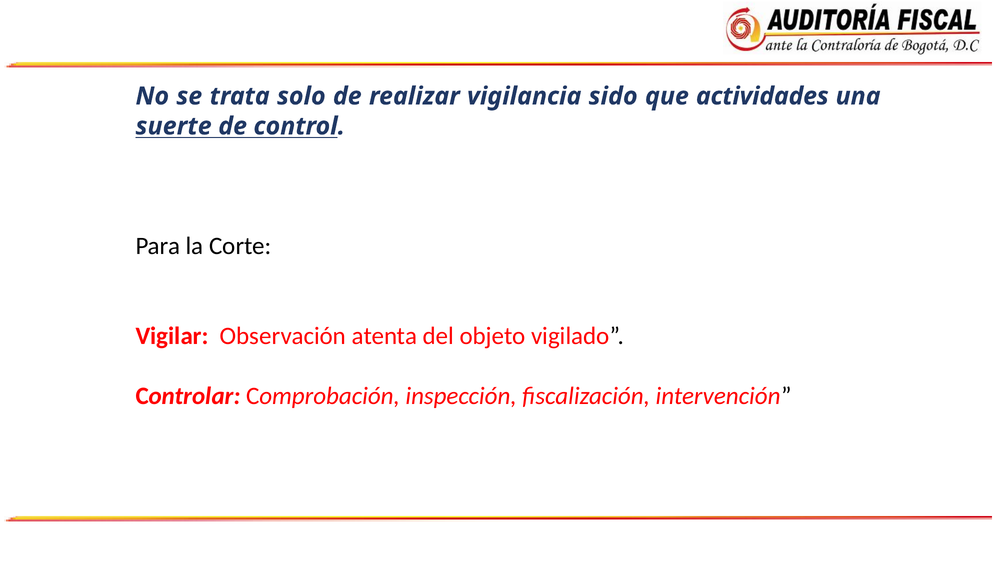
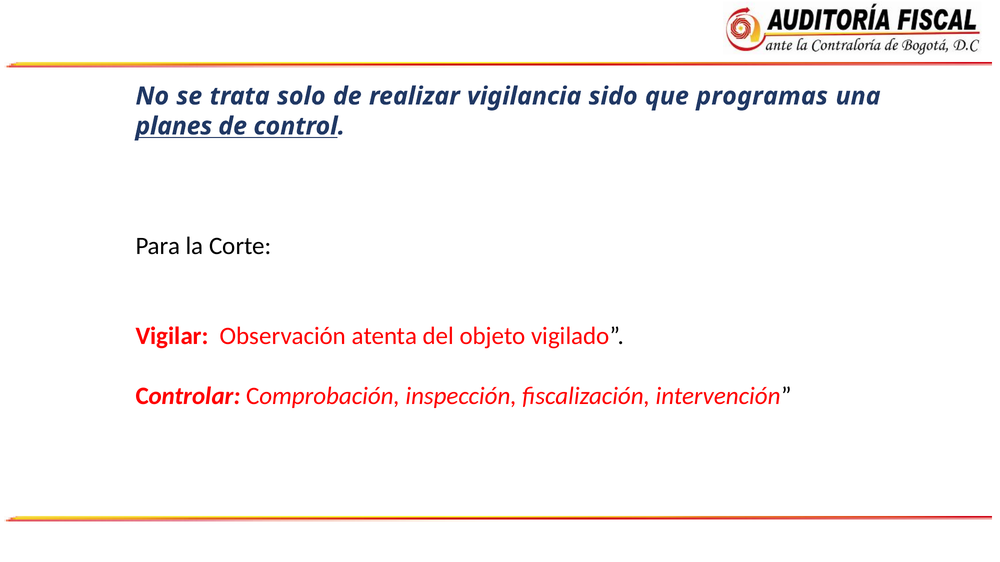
actividades: actividades -> programas
suerte: suerte -> planes
